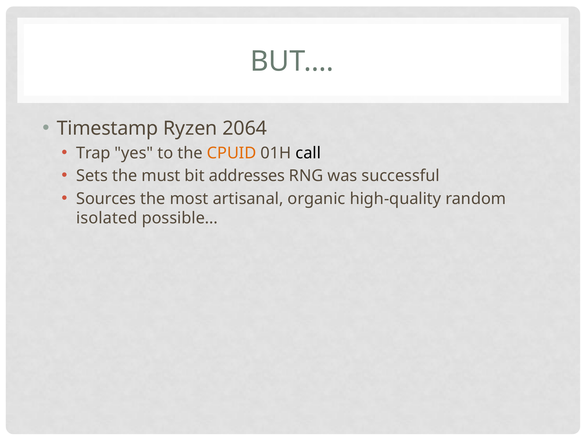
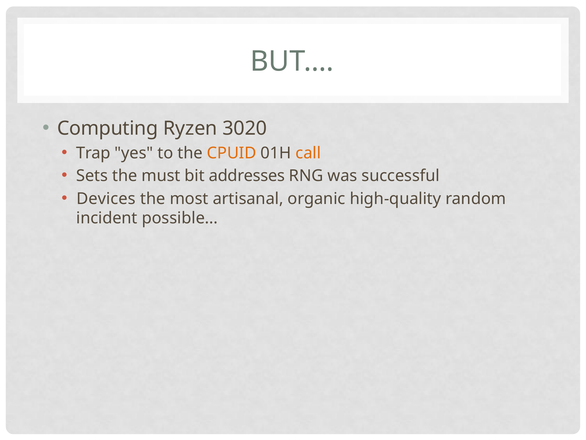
Timestamp: Timestamp -> Computing
2064: 2064 -> 3020
call colour: black -> orange
Sources: Sources -> Devices
isolated: isolated -> incident
